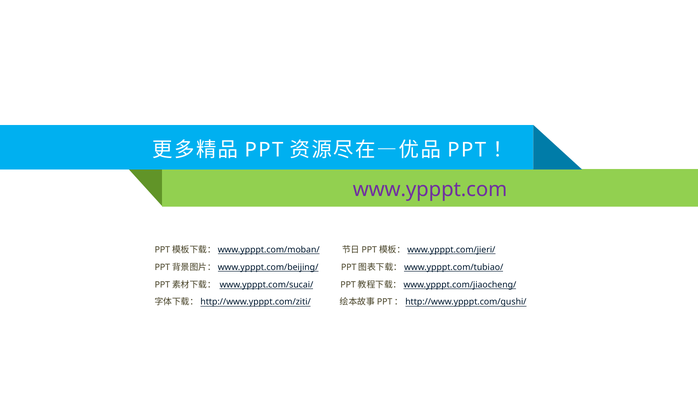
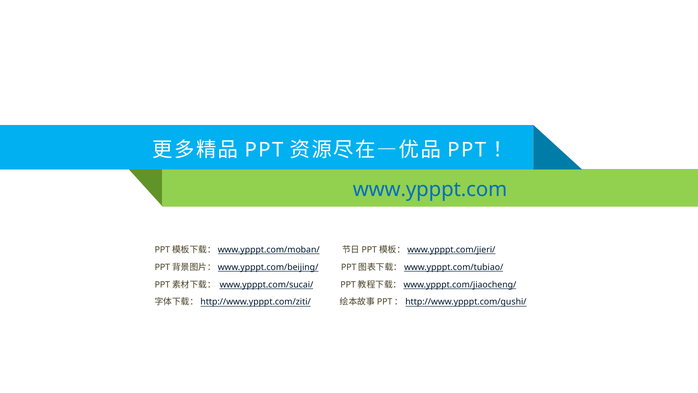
www.ypppt.com colour: purple -> blue
